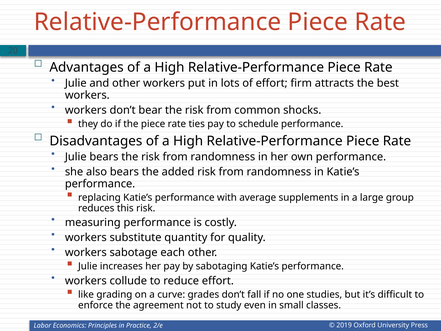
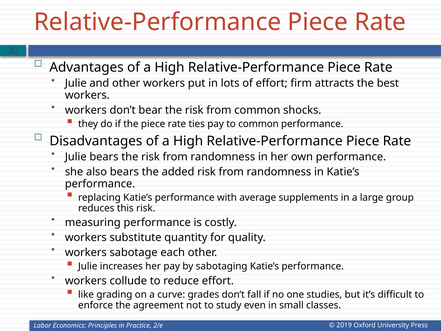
to schedule: schedule -> common
